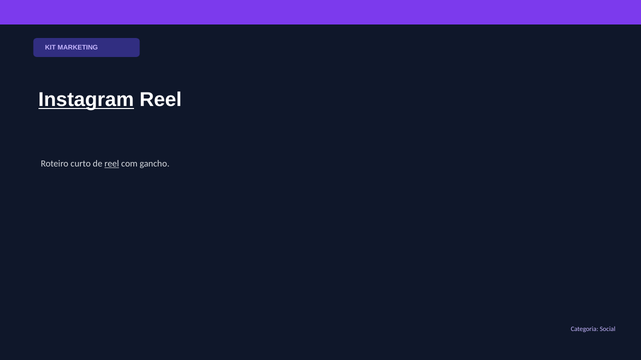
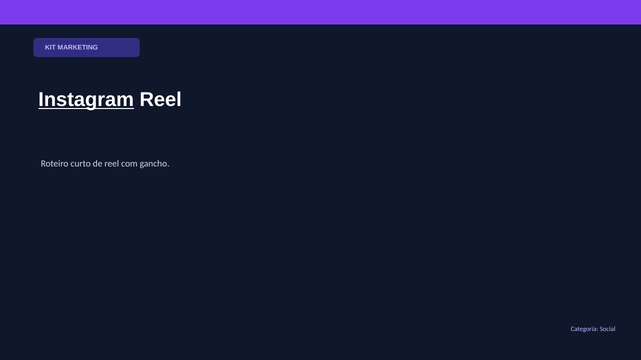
reel at (112, 164) underline: present -> none
